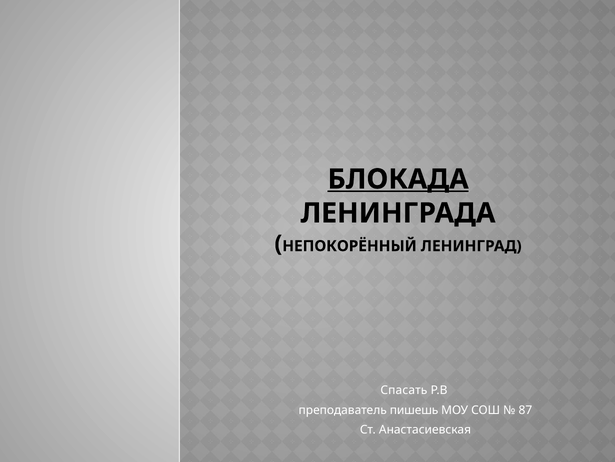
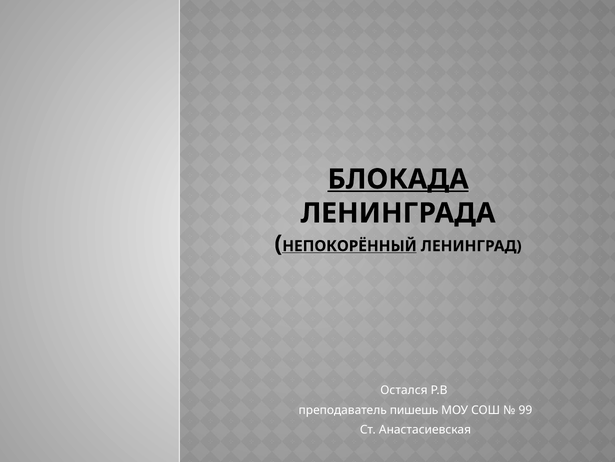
НЕПОКОРЁННЫЙ underline: none -> present
Спасать: Спасать -> Остался
87: 87 -> 99
